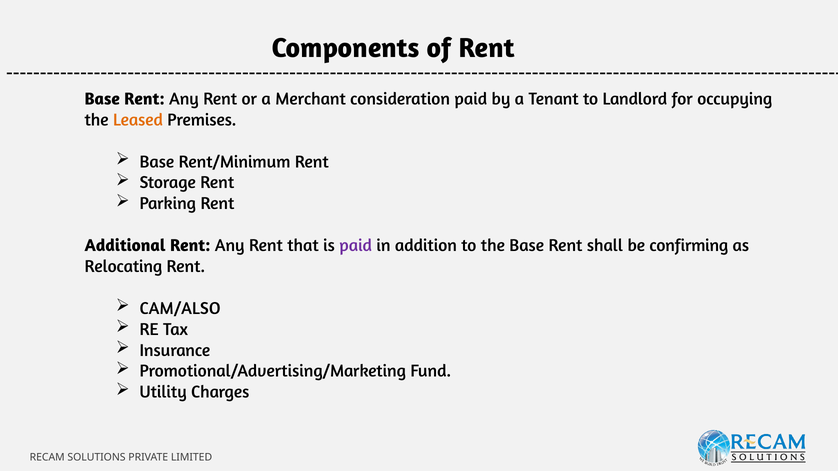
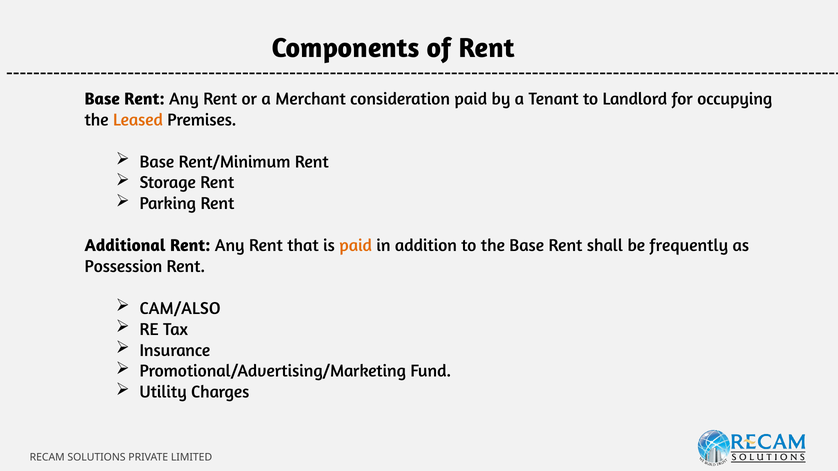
paid at (356, 246) colour: purple -> orange
confirming: confirming -> frequently
Relocating: Relocating -> Possession
